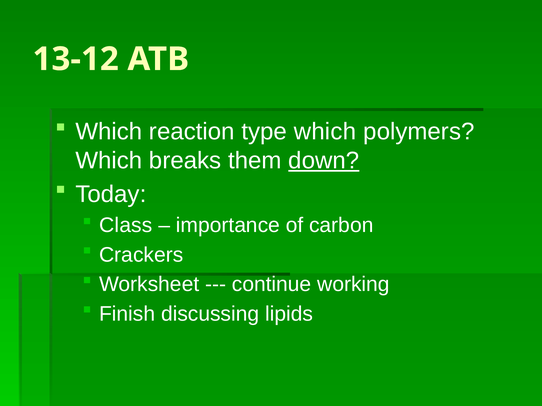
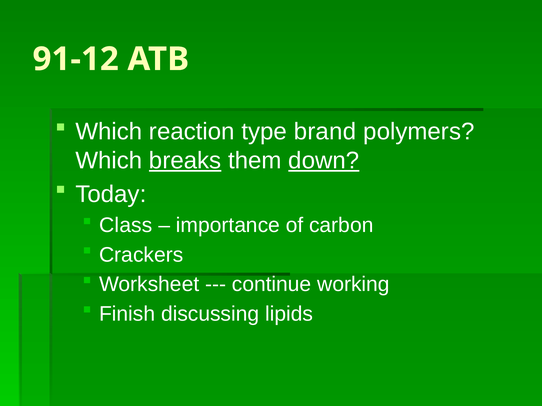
13-12: 13-12 -> 91-12
type which: which -> brand
breaks underline: none -> present
